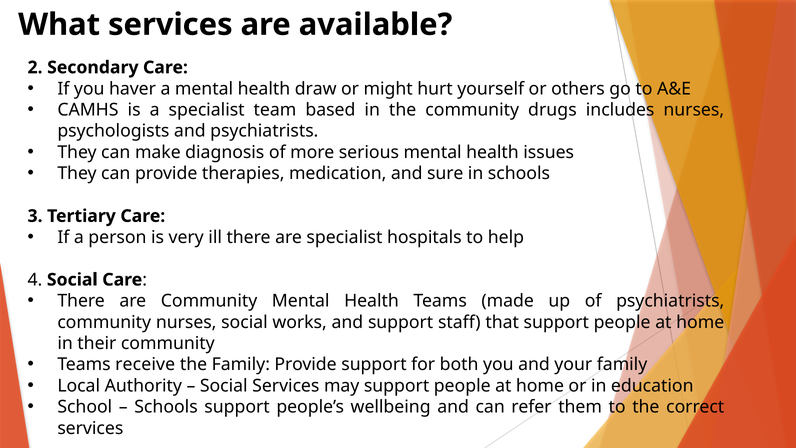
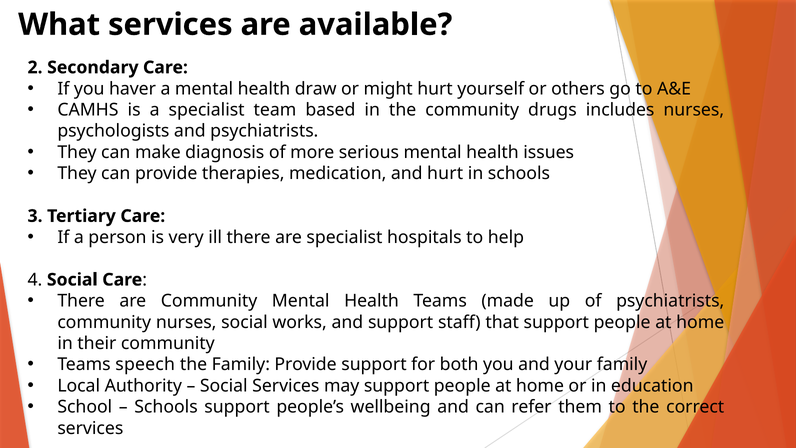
and sure: sure -> hurt
receive: receive -> speech
